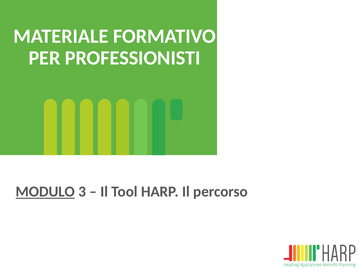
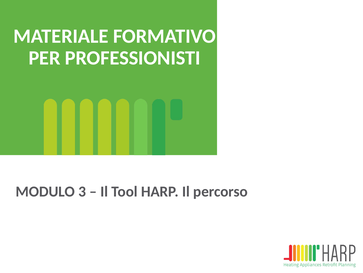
MODULO underline: present -> none
